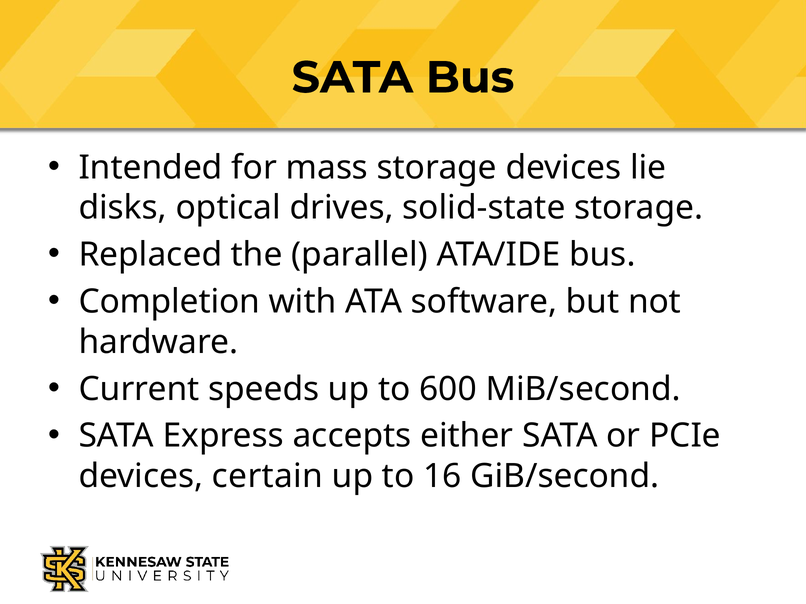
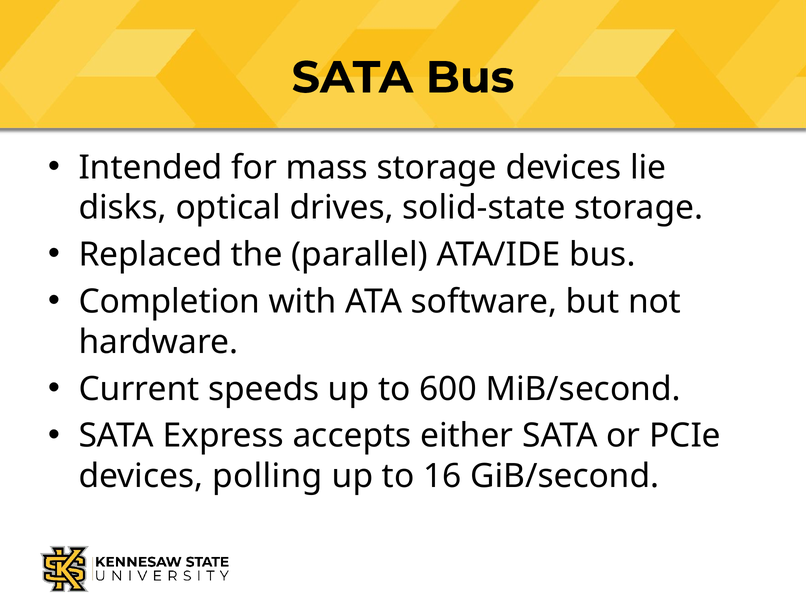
certain: certain -> polling
